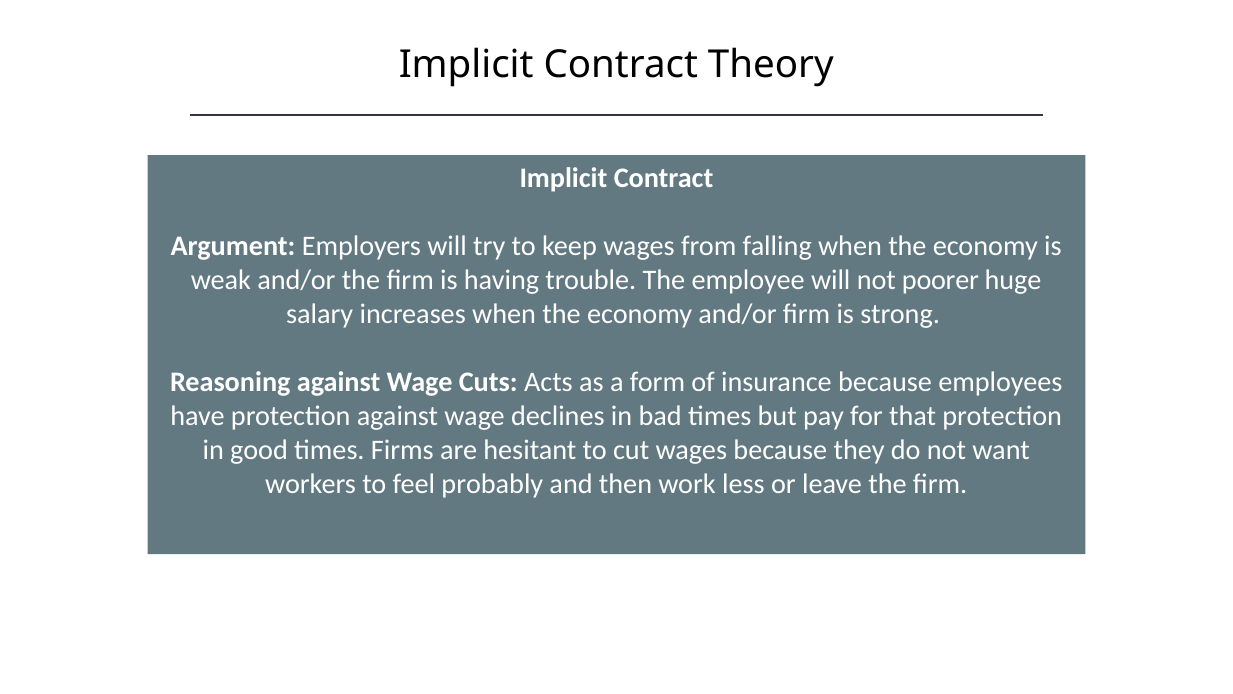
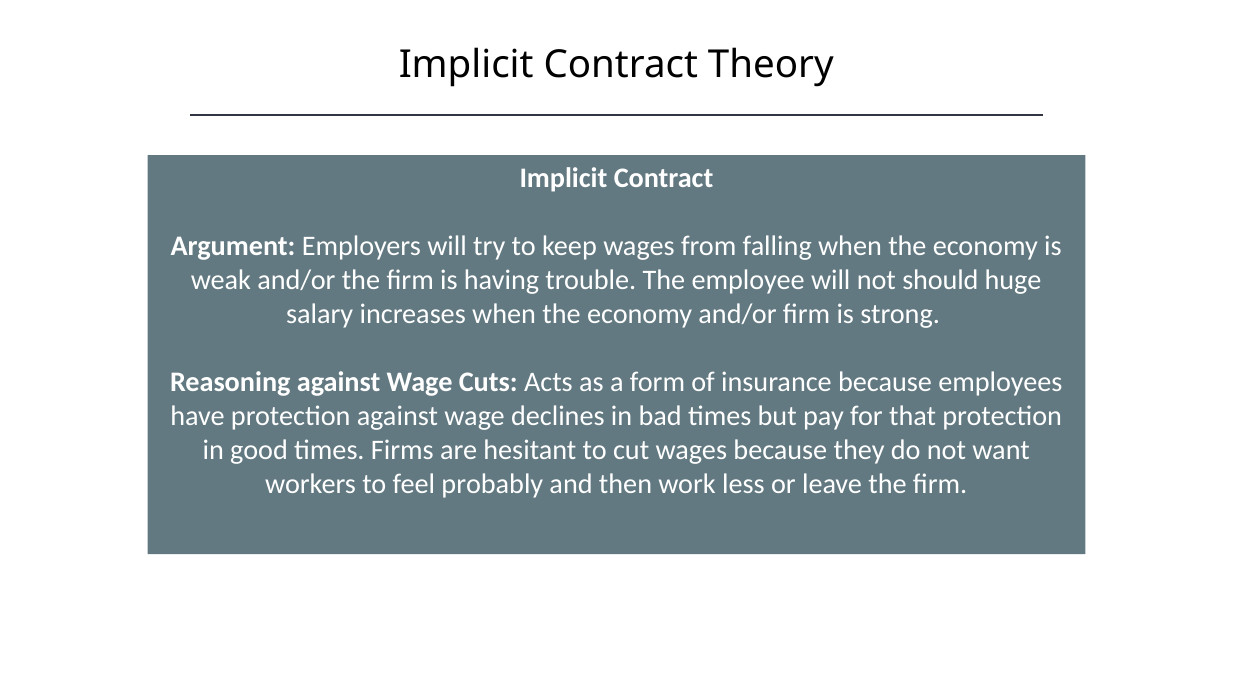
poorer: poorer -> should
